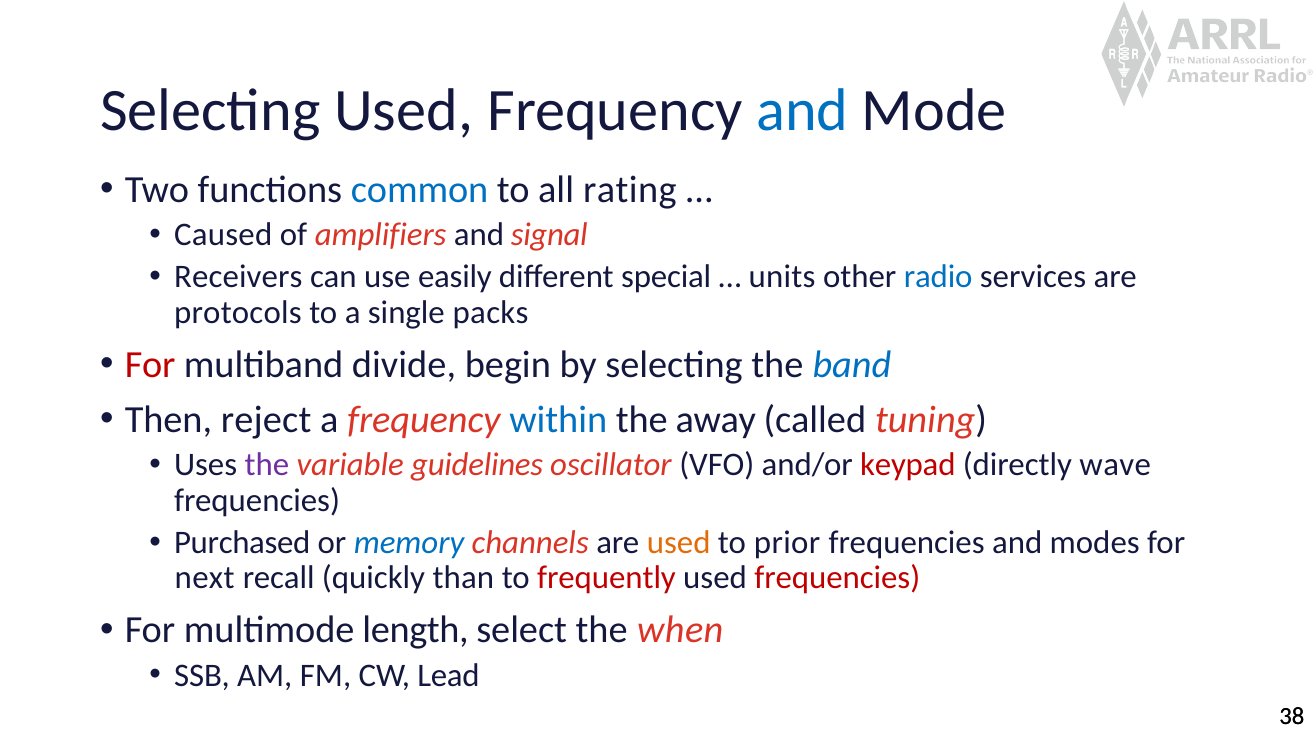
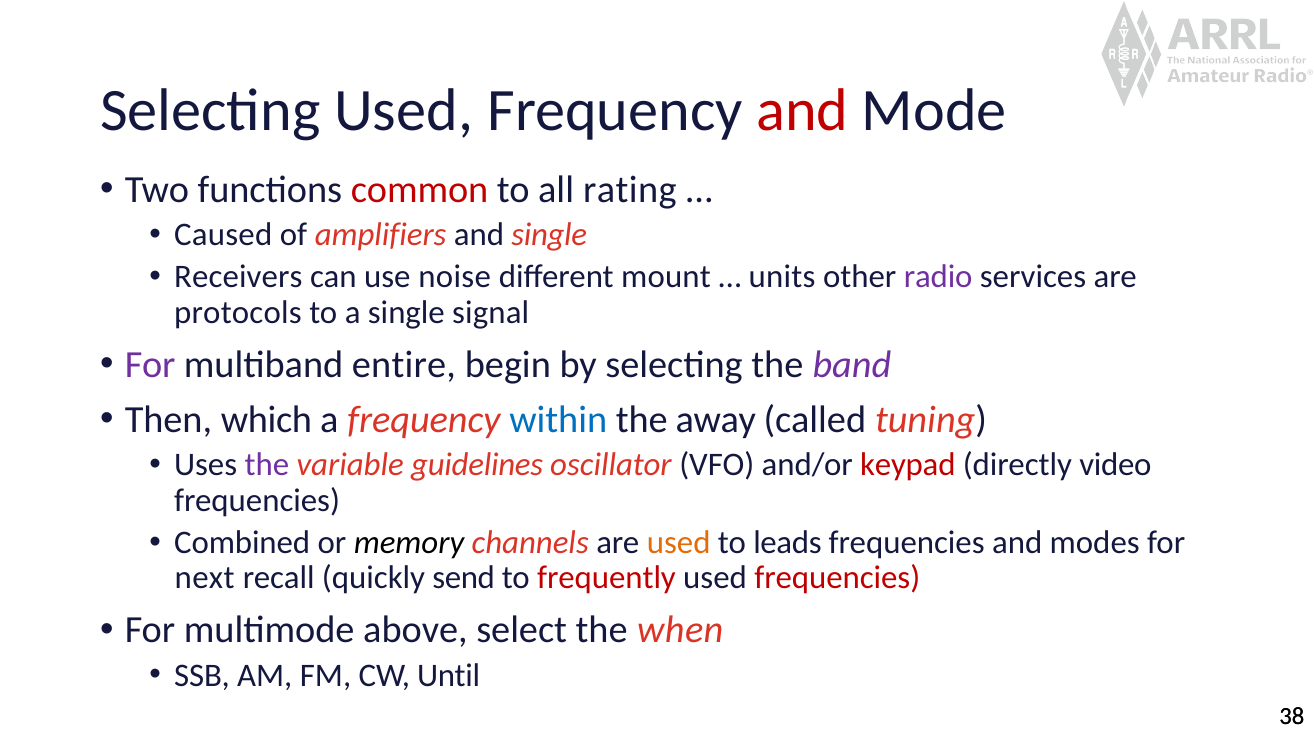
and at (802, 110) colour: blue -> red
common colour: blue -> red
and signal: signal -> single
easily: easily -> noise
special: special -> mount
radio colour: blue -> purple
packs: packs -> signal
For at (150, 365) colour: red -> purple
divide: divide -> entire
band colour: blue -> purple
reject: reject -> which
wave: wave -> video
Purchased: Purchased -> Combined
memory colour: blue -> black
prior: prior -> leads
than: than -> send
length: length -> above
Lead: Lead -> Until
